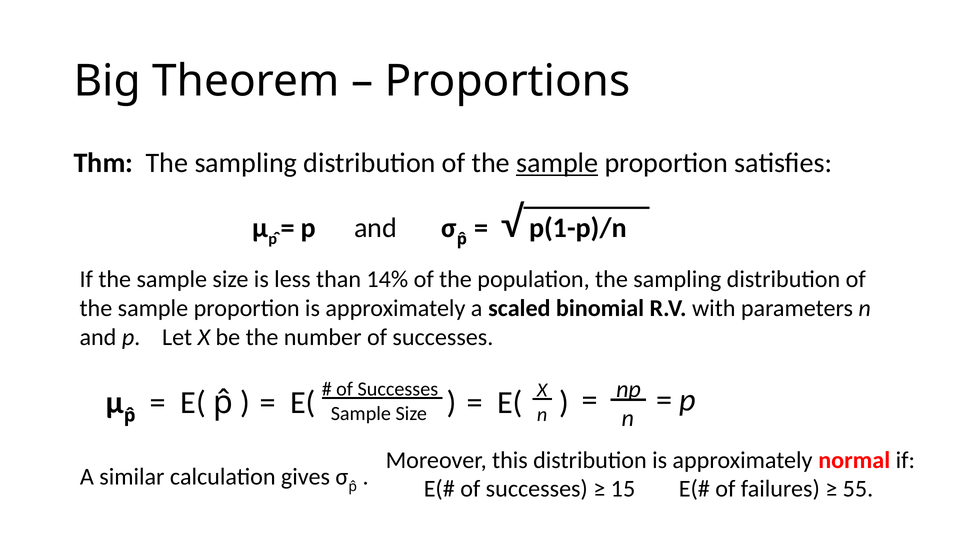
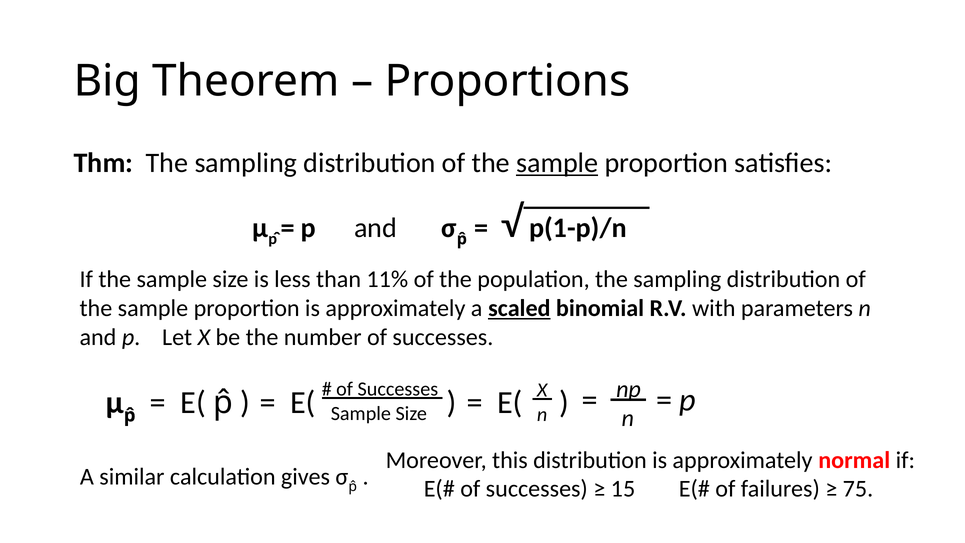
14%: 14% -> 11%
scaled underline: none -> present
55: 55 -> 75
